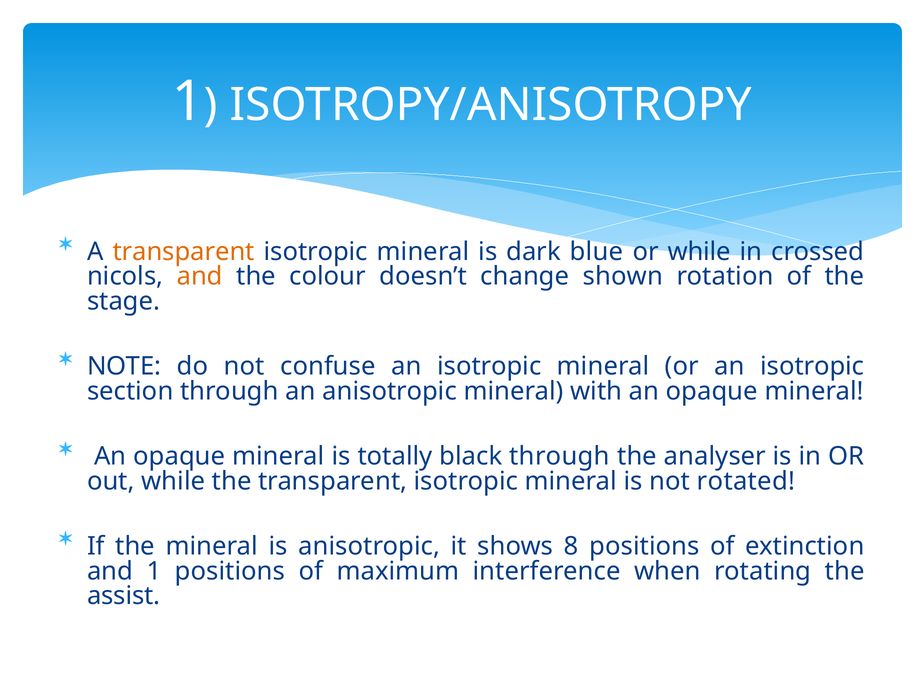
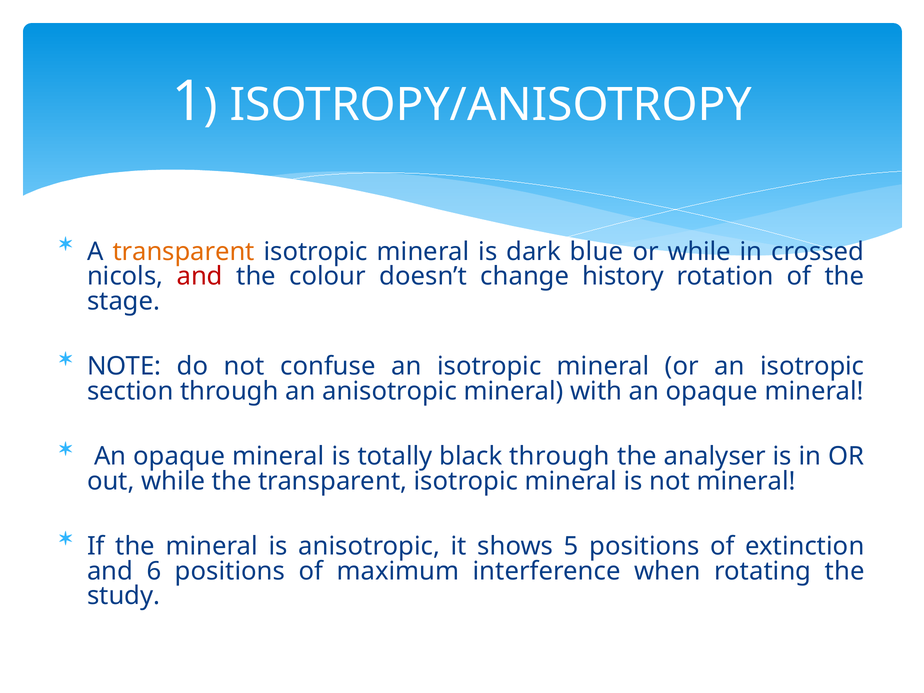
and at (200, 276) colour: orange -> red
shown: shown -> history
not rotated: rotated -> mineral
8: 8 -> 5
and 1: 1 -> 6
assist: assist -> study
